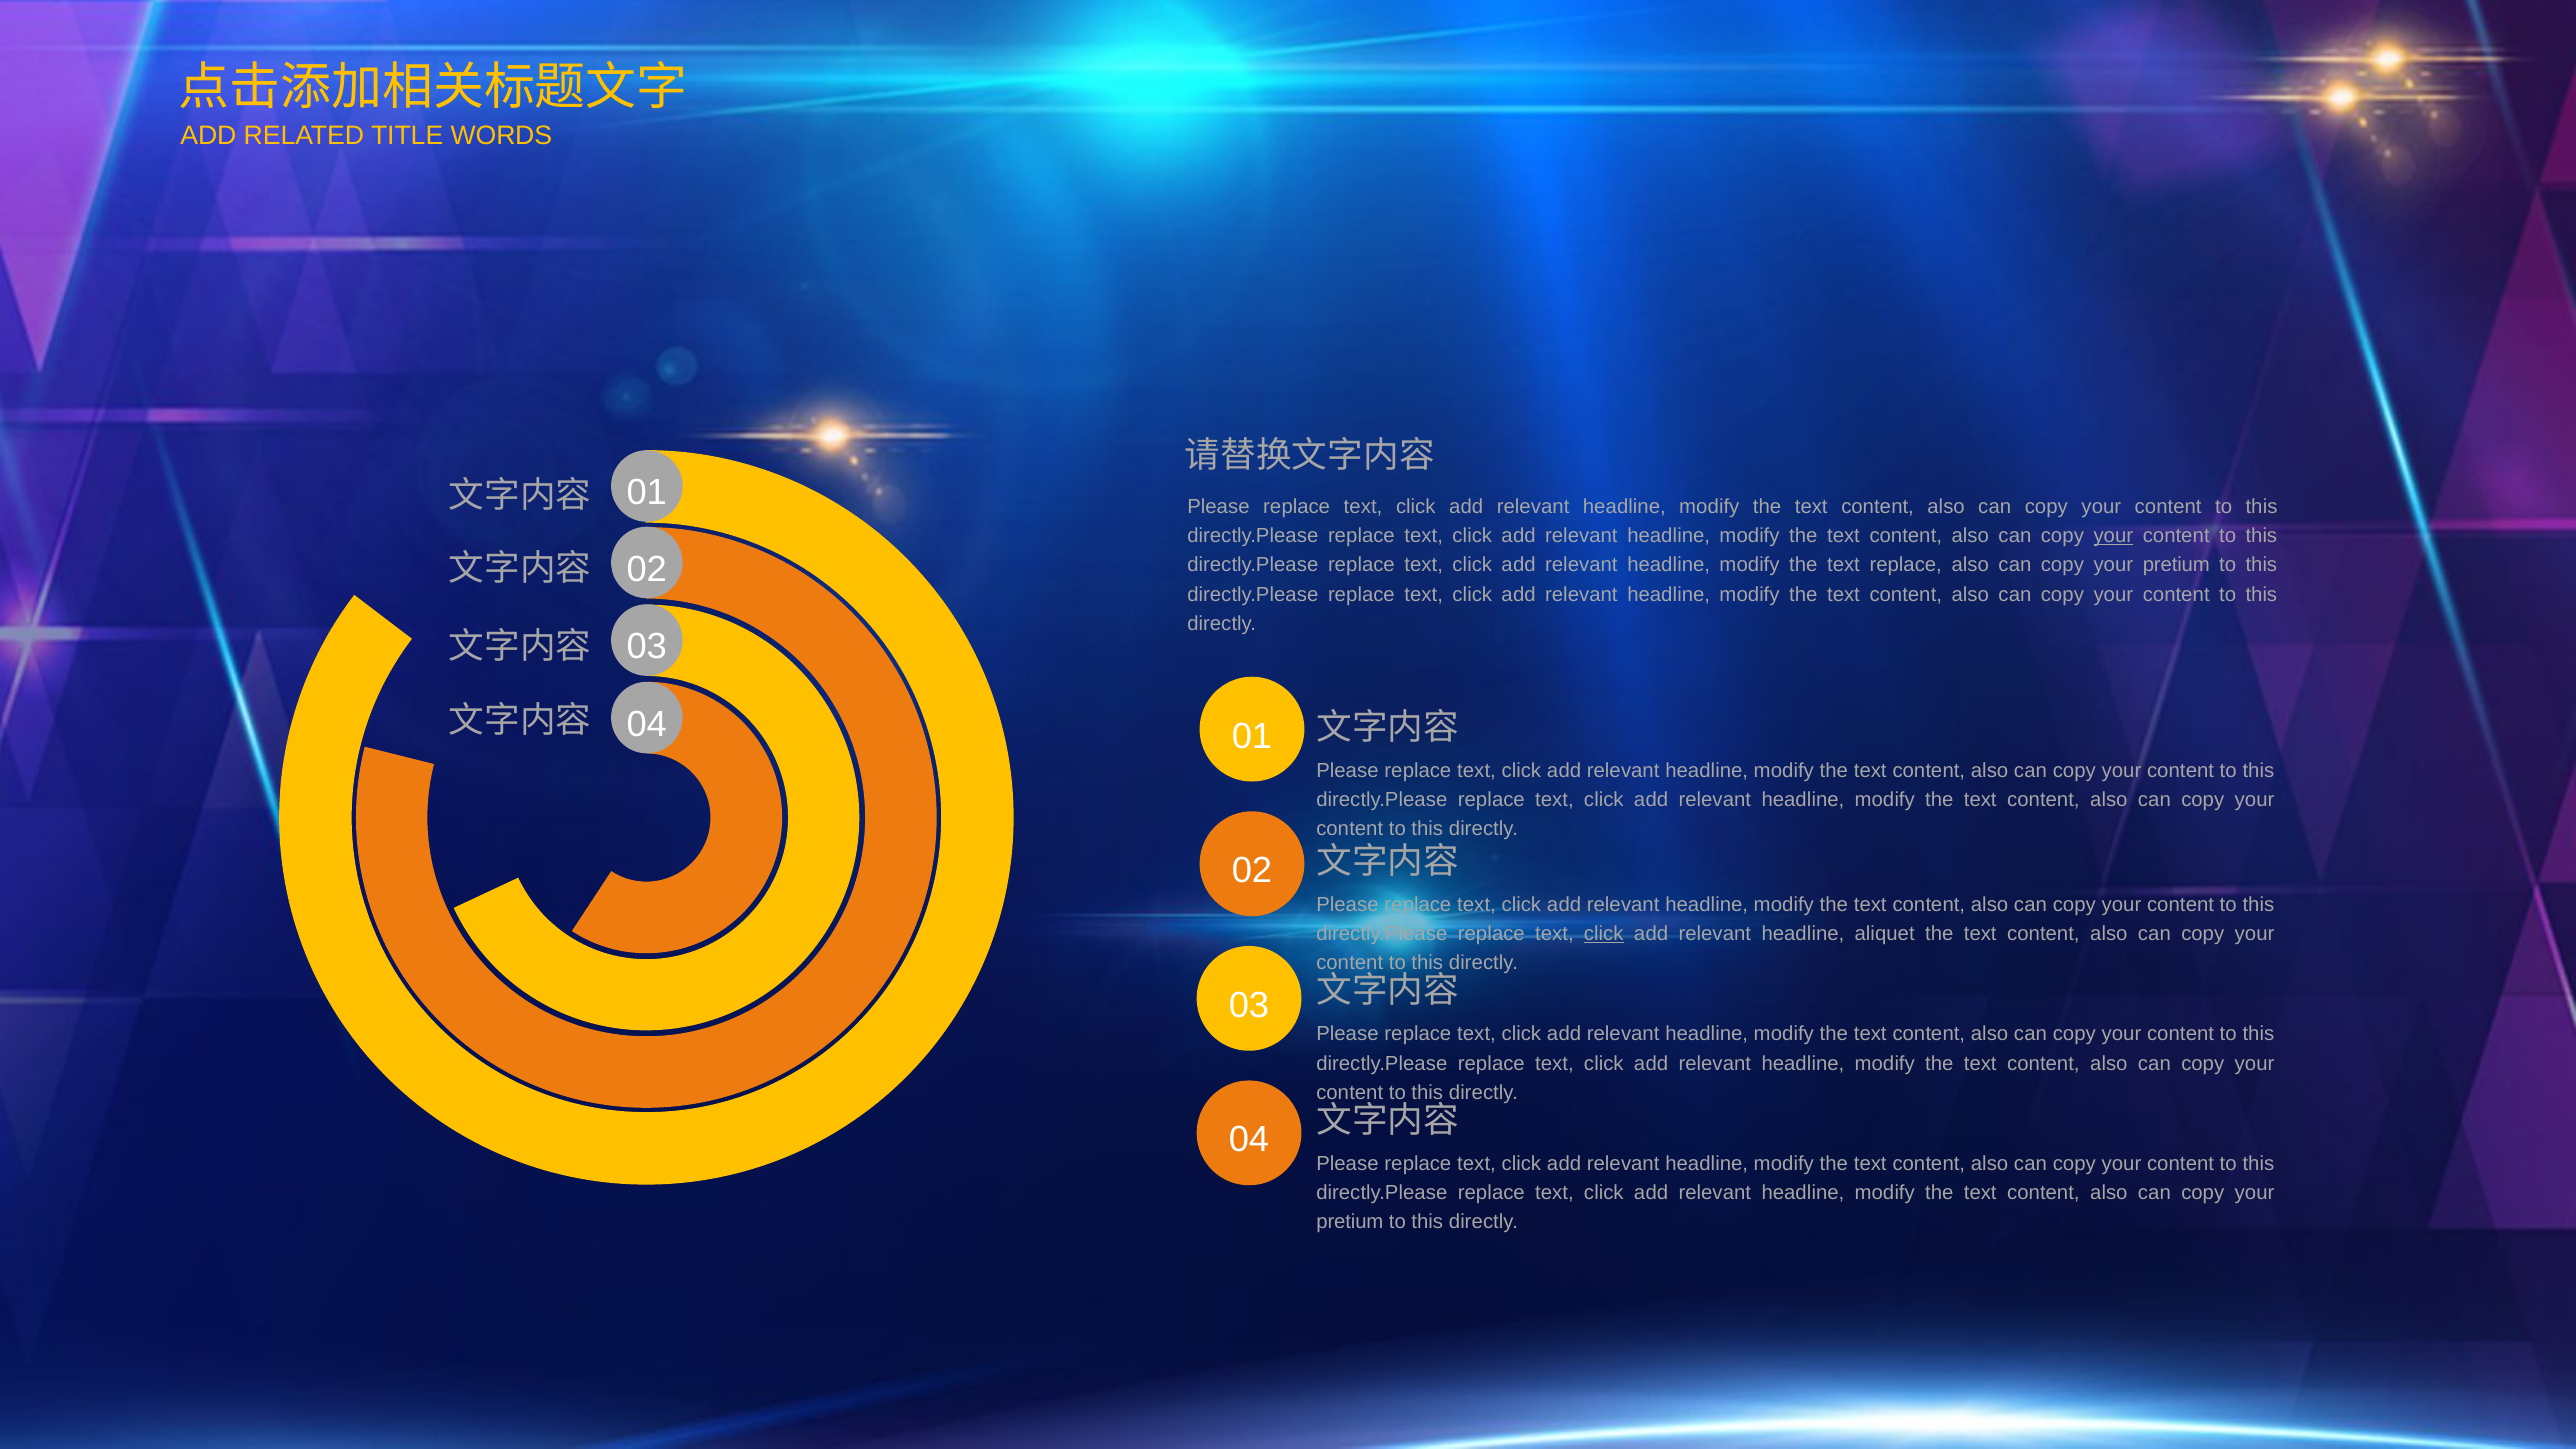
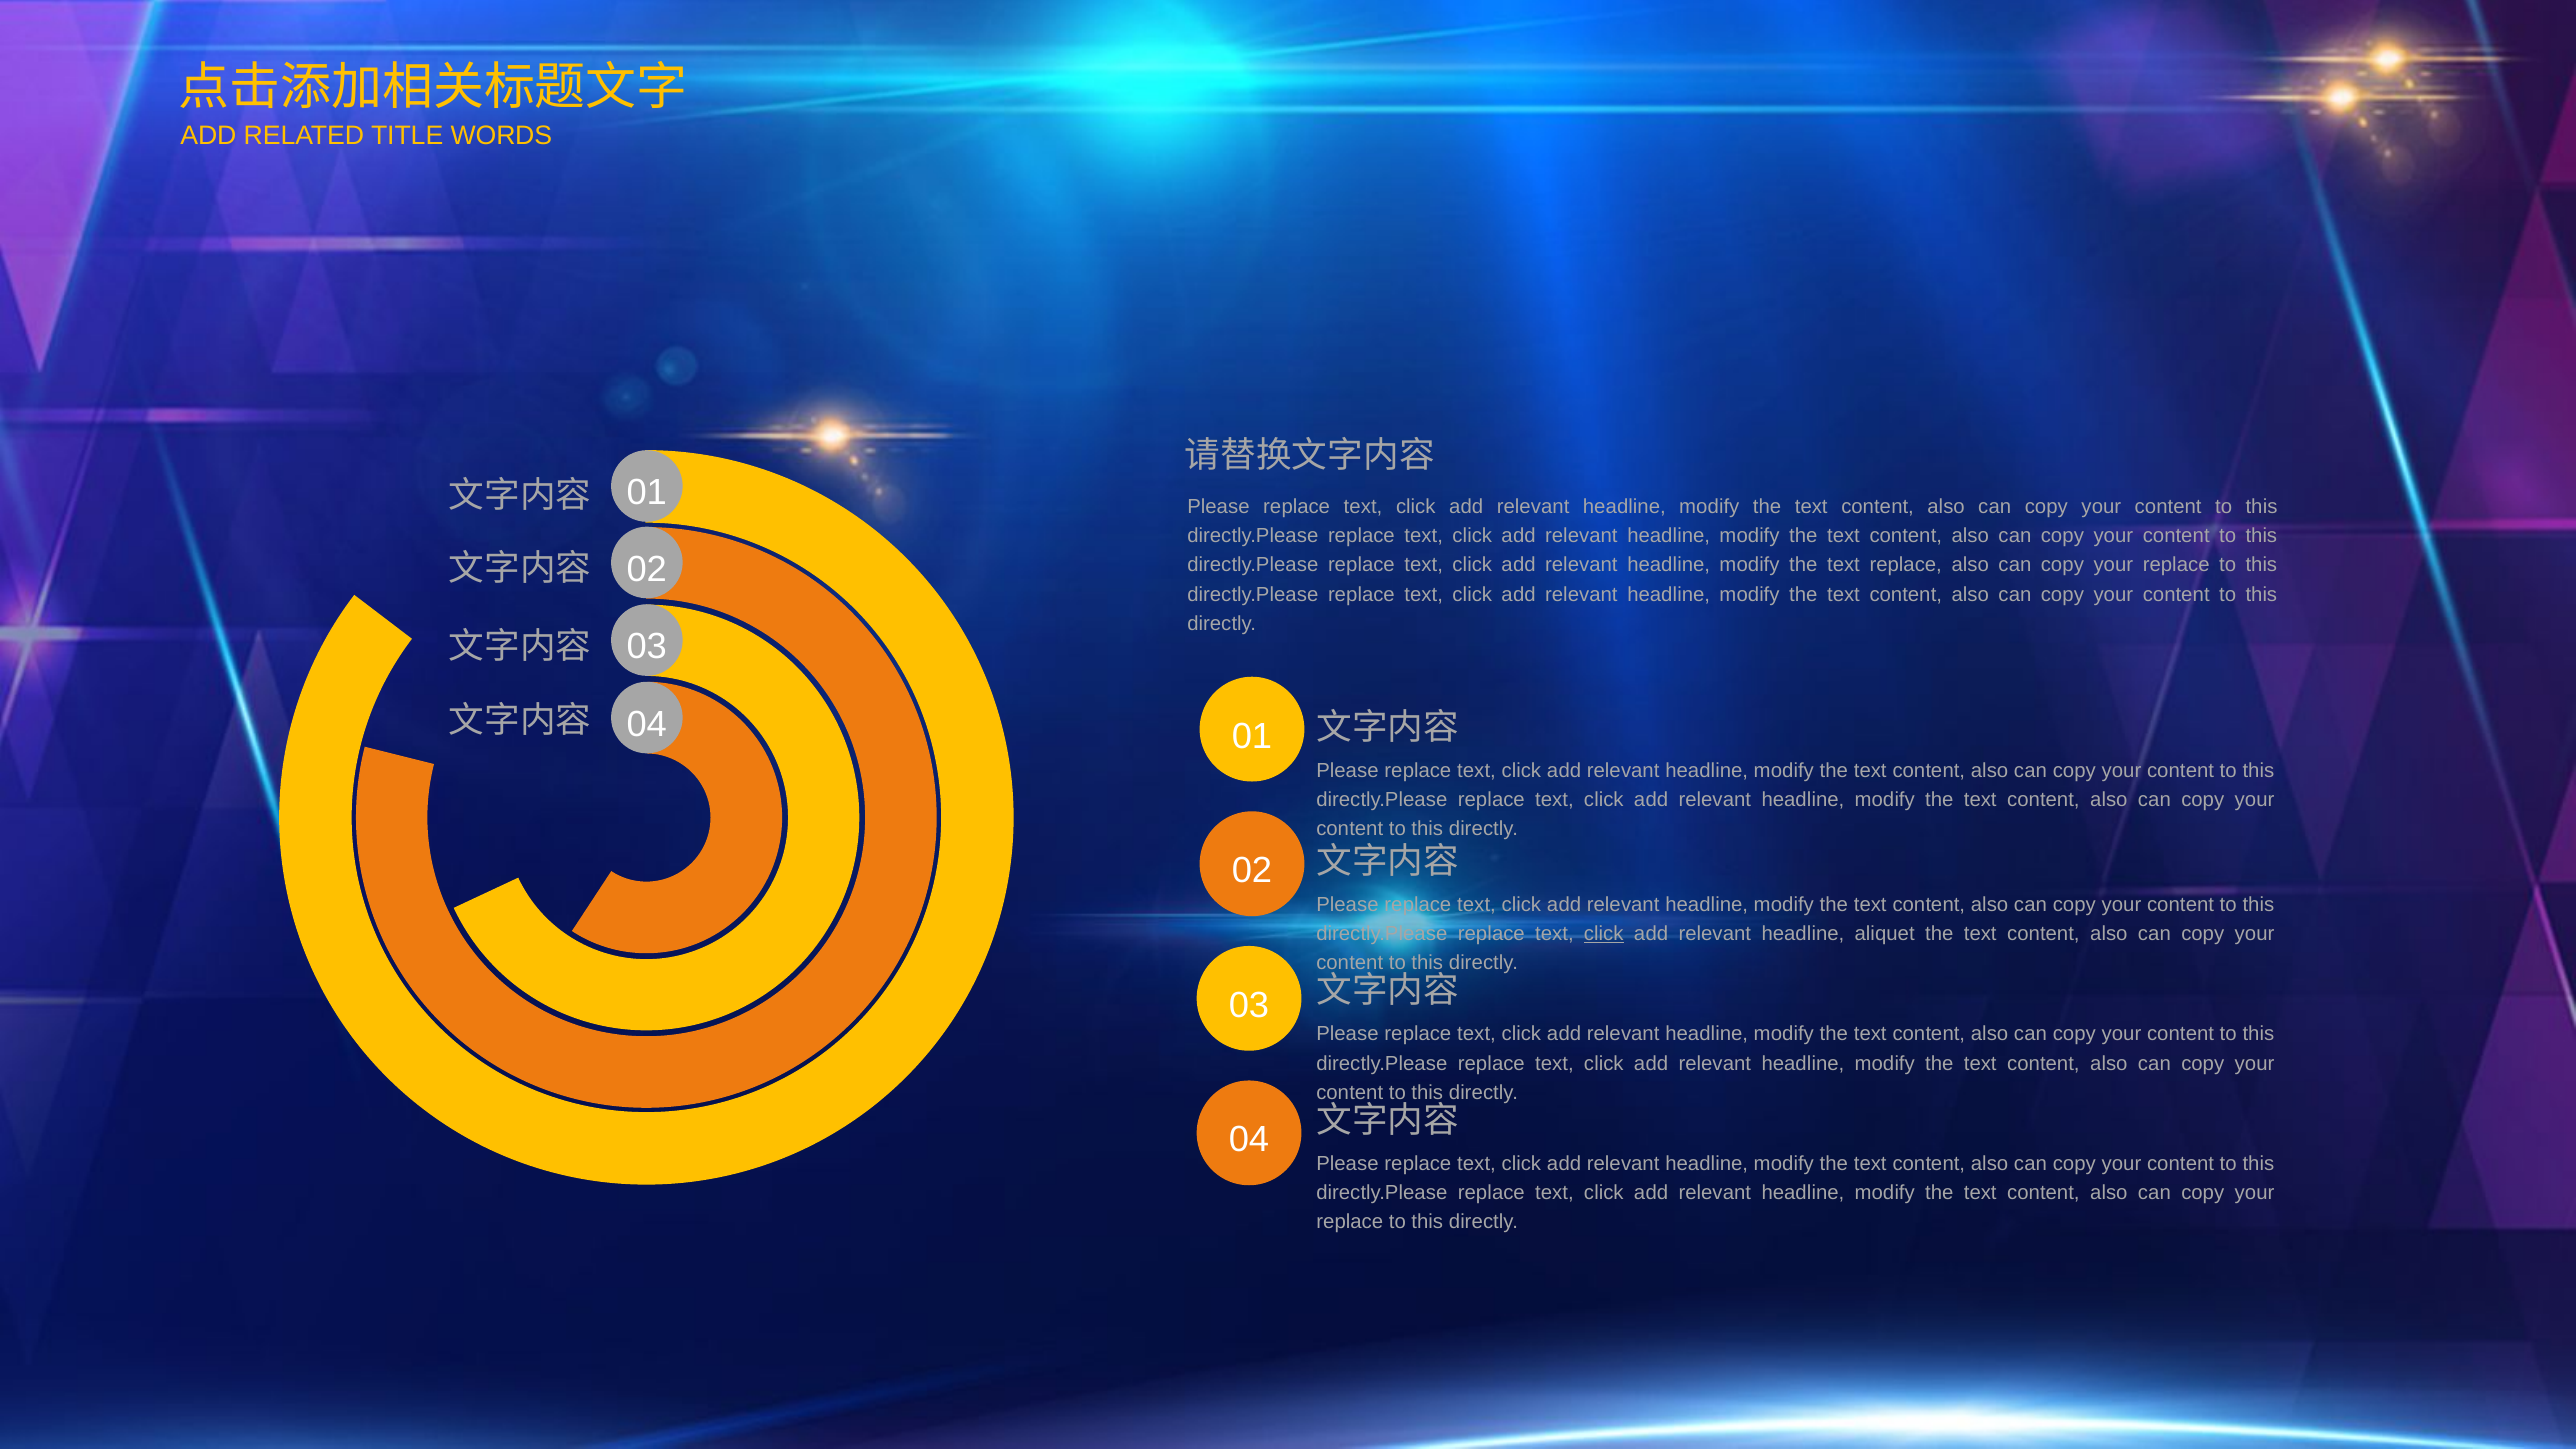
your at (2113, 536) underline: present -> none
pretium at (2176, 565): pretium -> replace
pretium at (1350, 1222): pretium -> replace
